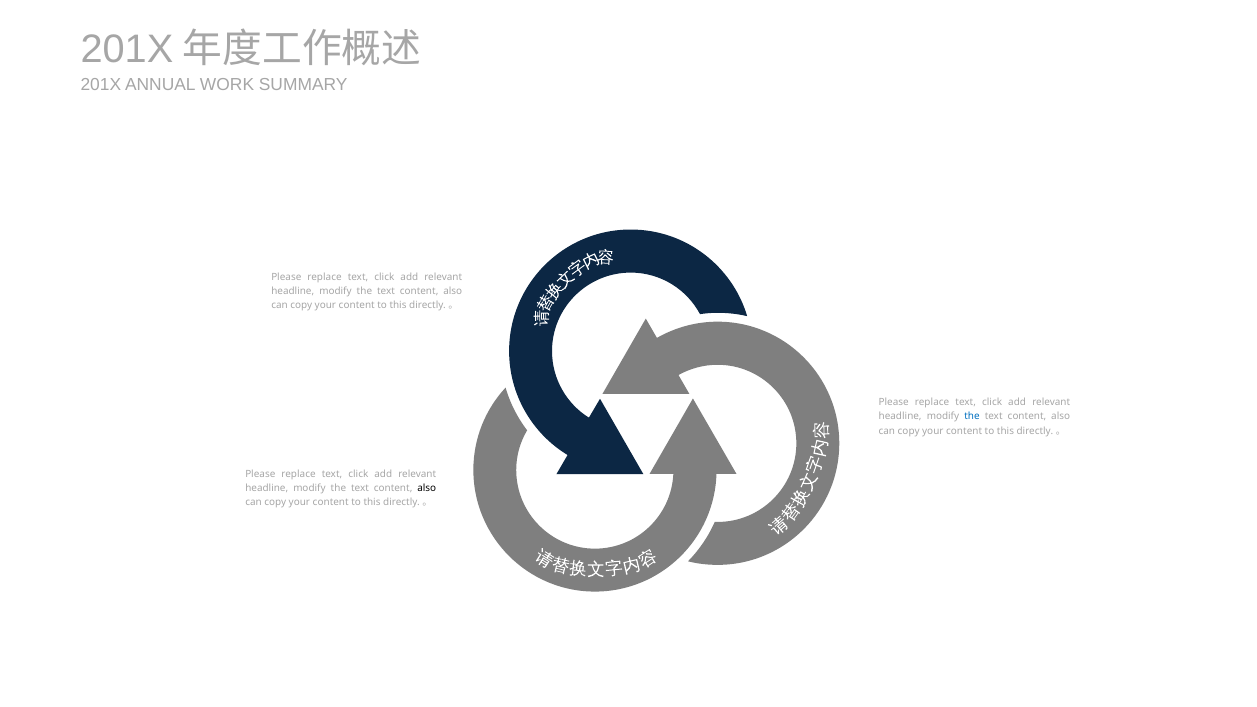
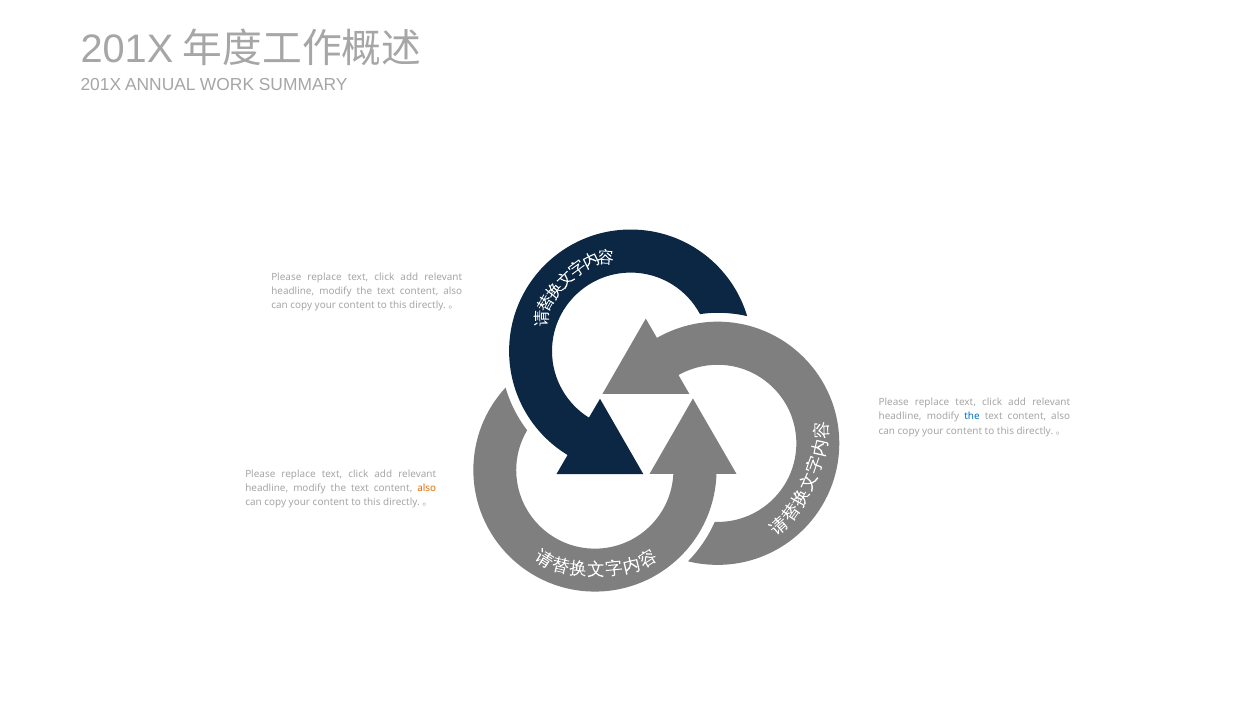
also at (427, 488) colour: black -> orange
